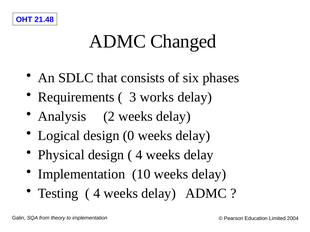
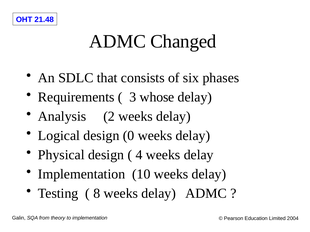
works: works -> whose
4 at (97, 194): 4 -> 8
